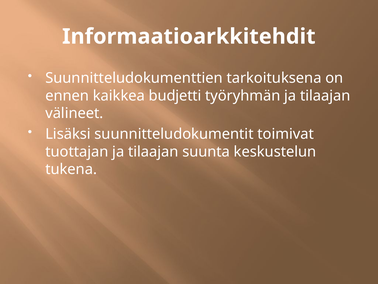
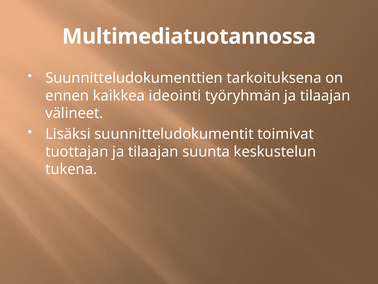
Informaatioarkkitehdit: Informaatioarkkitehdit -> Multimediatuotannossa
budjetti: budjetti -> ideointi
